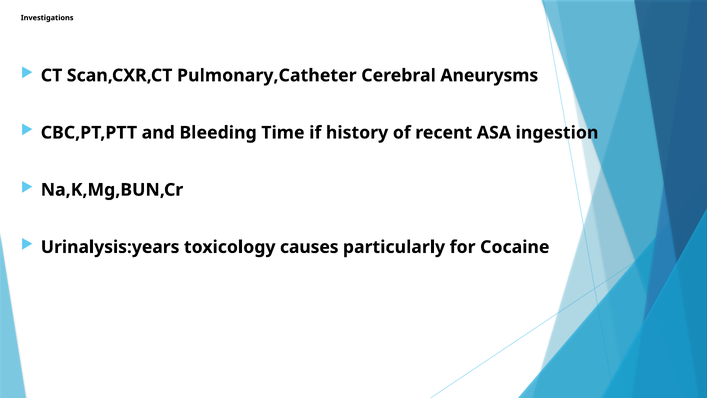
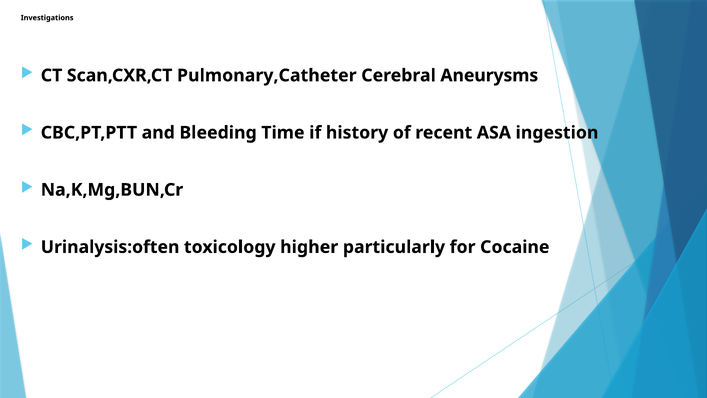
Urinalysis:years: Urinalysis:years -> Urinalysis:often
causes: causes -> higher
